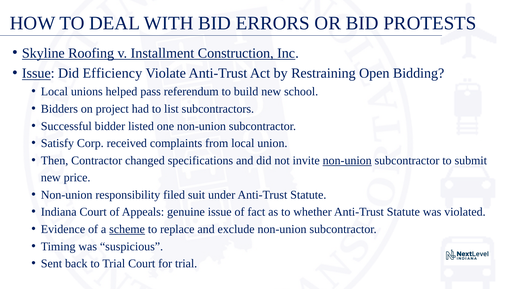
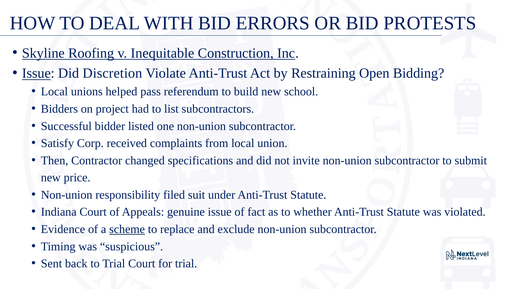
Installment: Installment -> Inequitable
Efficiency: Efficiency -> Discretion
non-union at (347, 160) underline: present -> none
